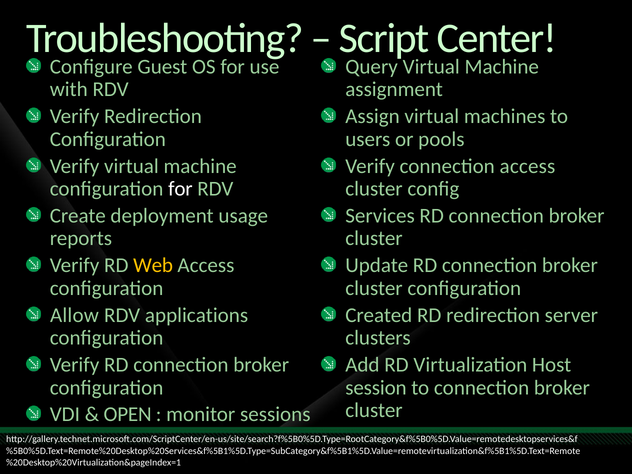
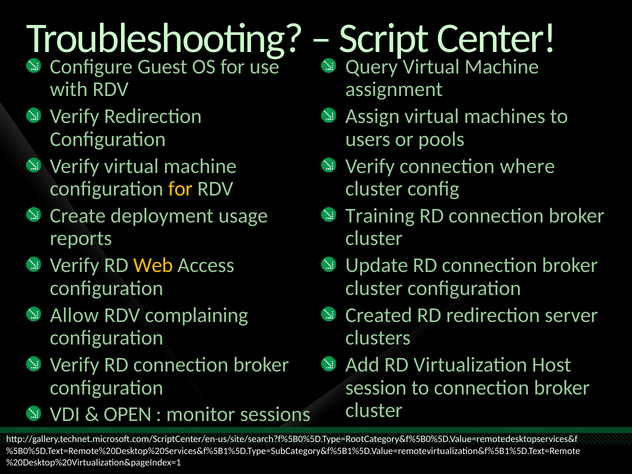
connection access: access -> where
for at (180, 189) colour: white -> yellow
Services: Services -> Training
applications: applications -> complaining
